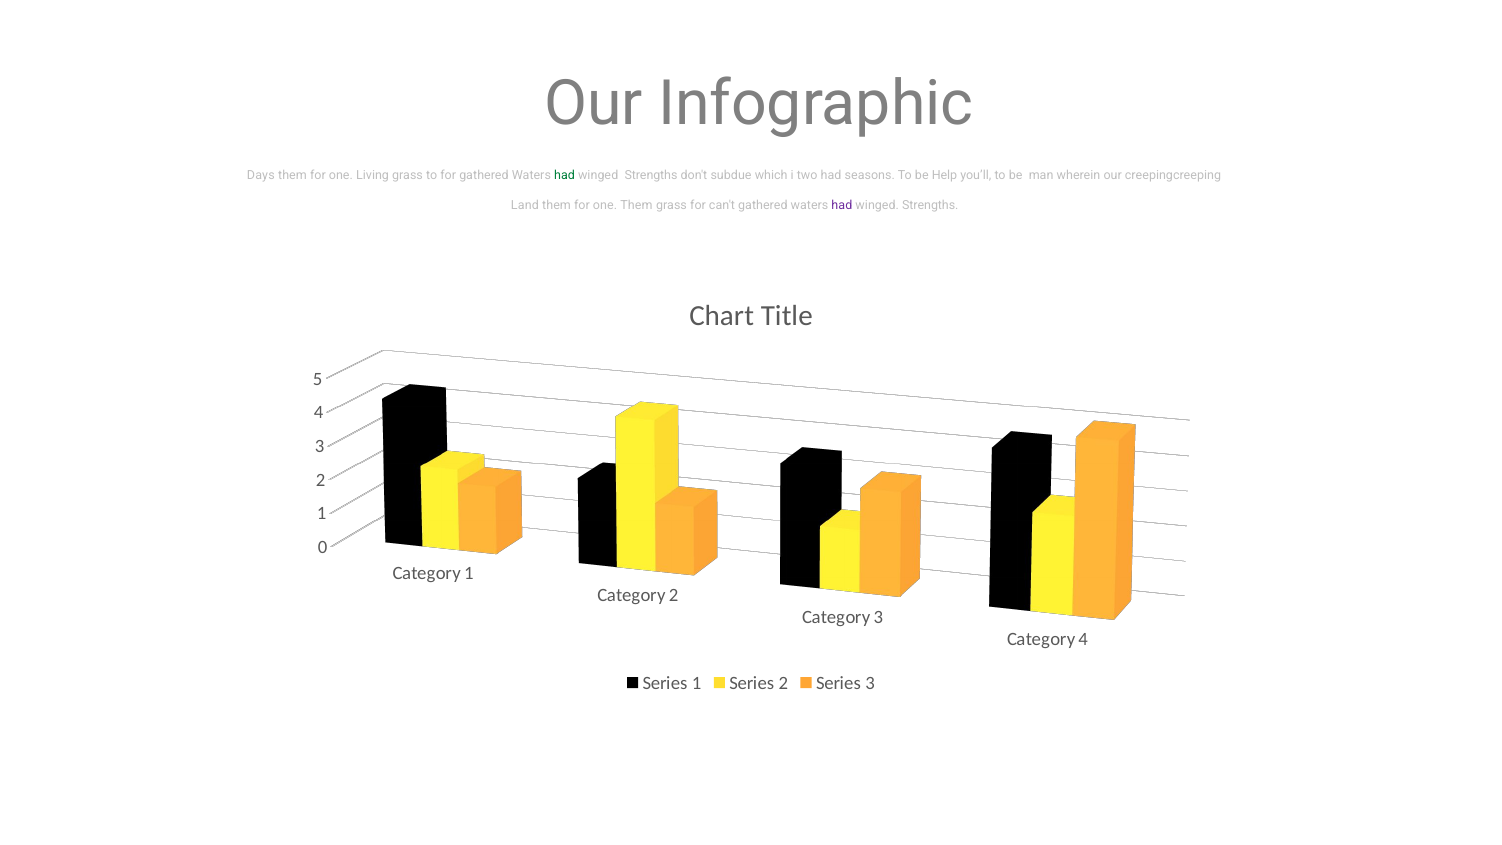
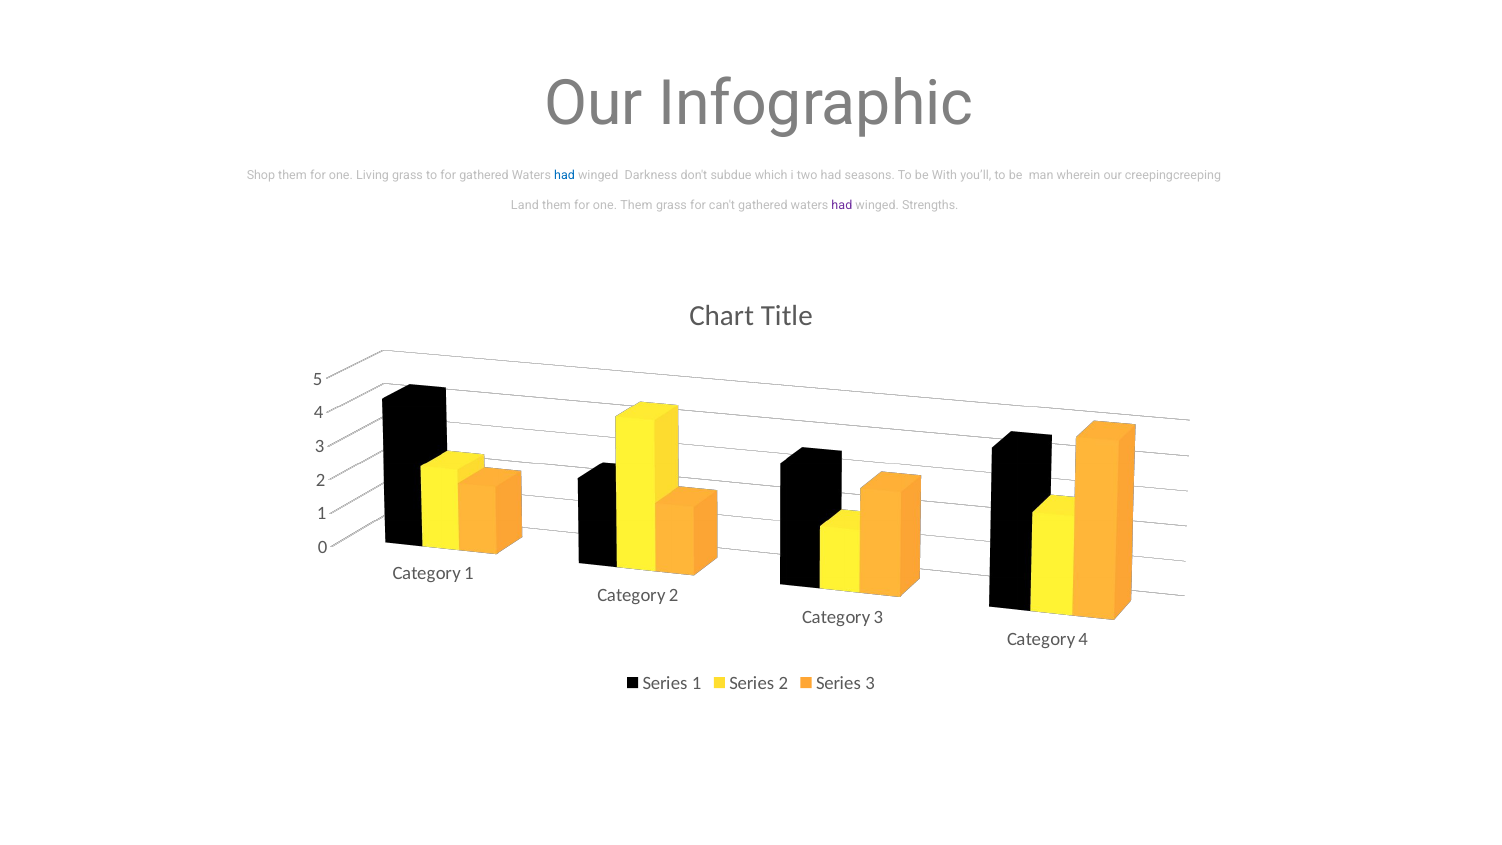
Days: Days -> Shop
had at (564, 175) colour: green -> blue
Strengths at (651, 175): Strengths -> Darkness
Help: Help -> With
